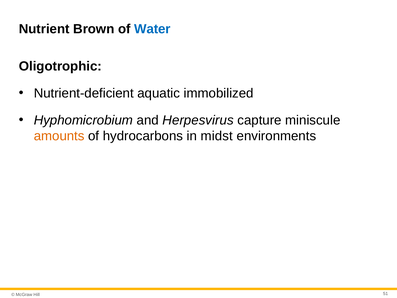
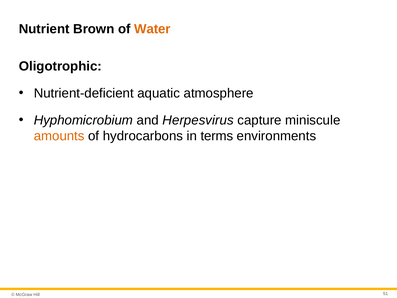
Water colour: blue -> orange
immobilized: immobilized -> atmosphere
midst: midst -> terms
